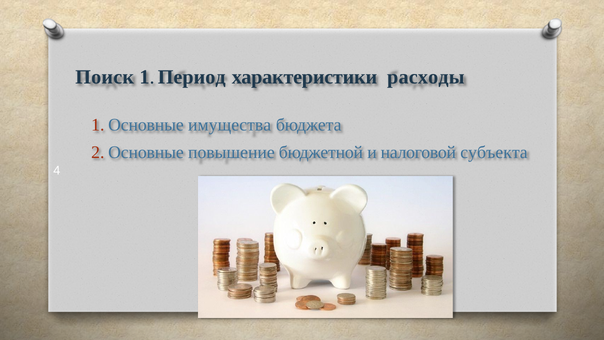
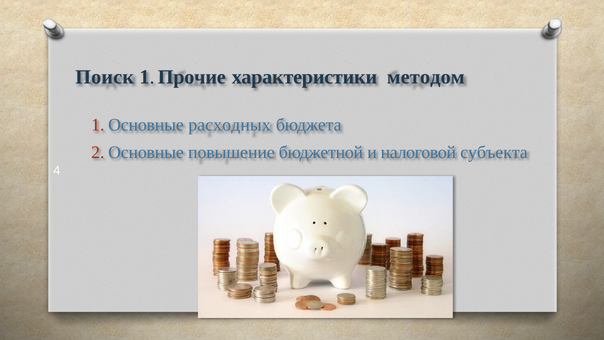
Период: Период -> Прочие
расходы: расходы -> методом
имущества: имущества -> расходных
